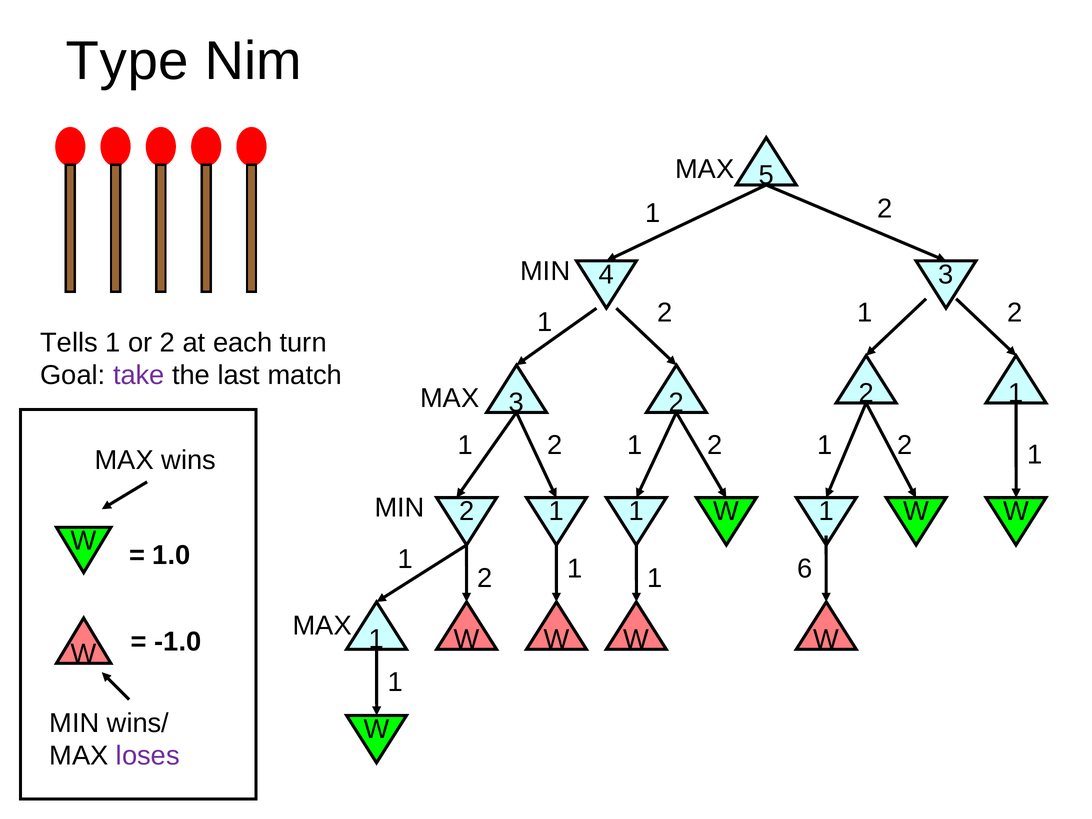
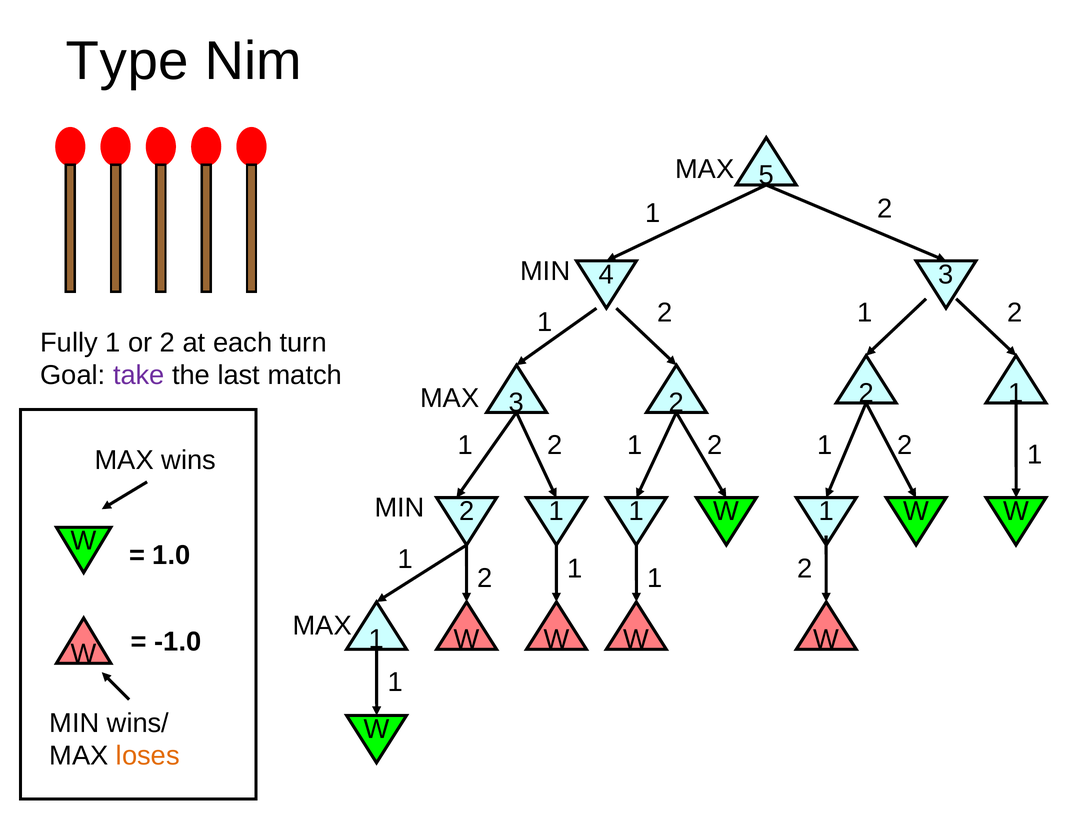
Tells: Tells -> Fully
6 at (805, 569): 6 -> 2
loses colour: purple -> orange
